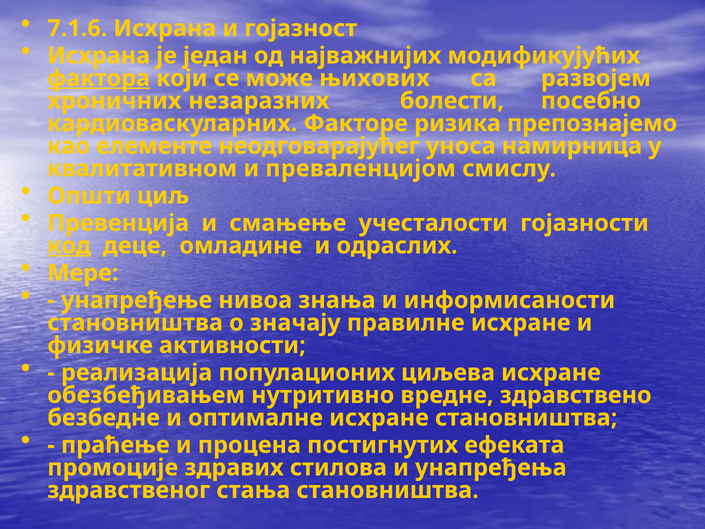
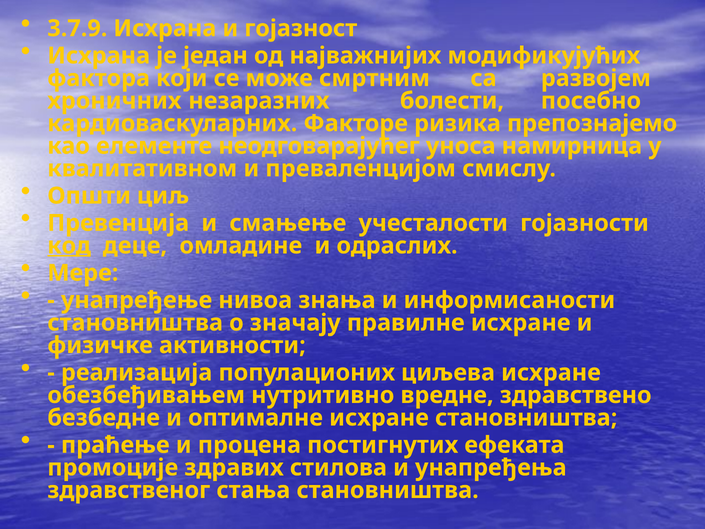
7.1.6: 7.1.6 -> 3.7.9
фактора underline: present -> none
њихових: њихових -> смртним
